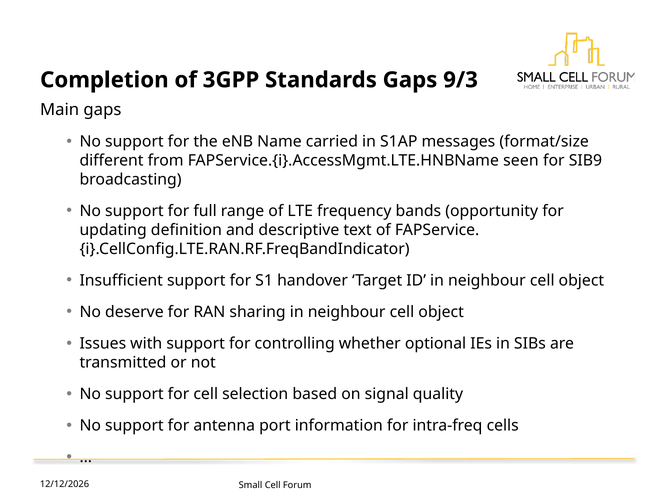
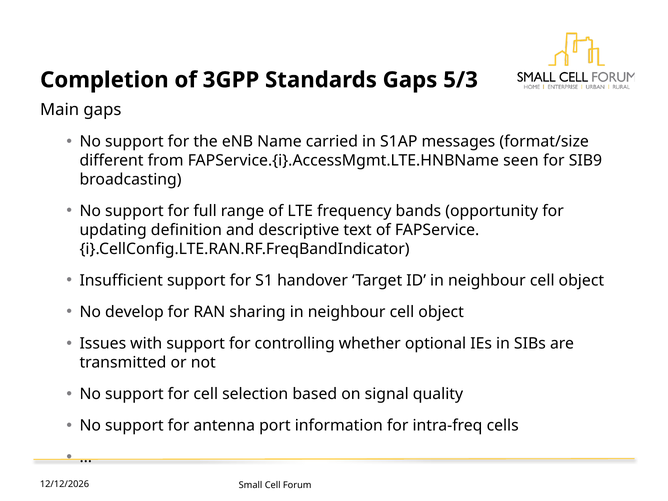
9/3: 9/3 -> 5/3
deserve: deserve -> develop
